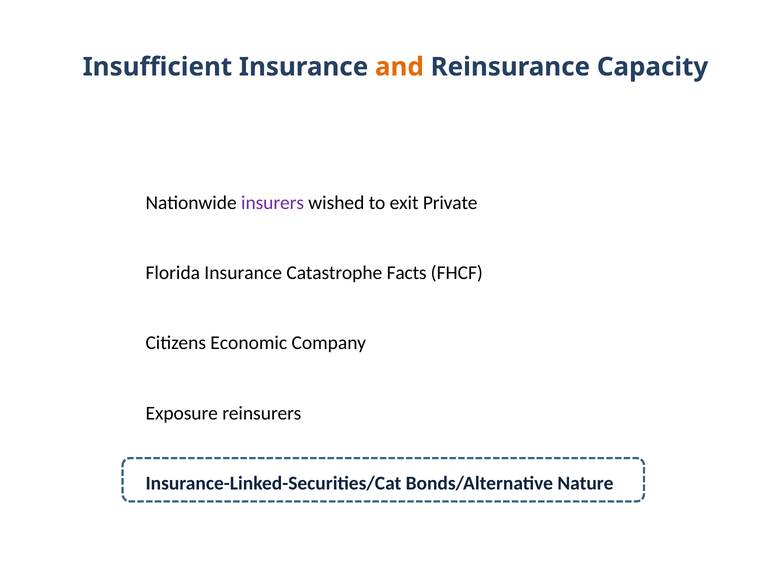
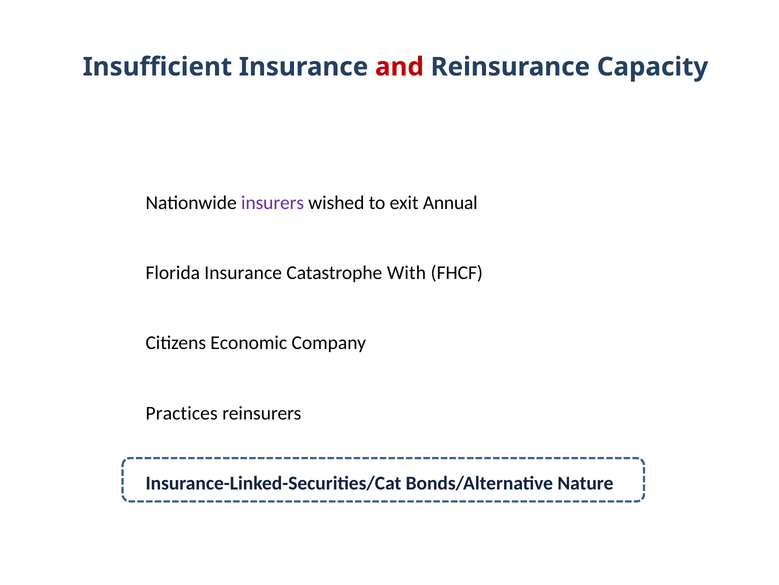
and colour: orange -> red
Private: Private -> Annual
Facts: Facts -> With
Exposure: Exposure -> Practices
